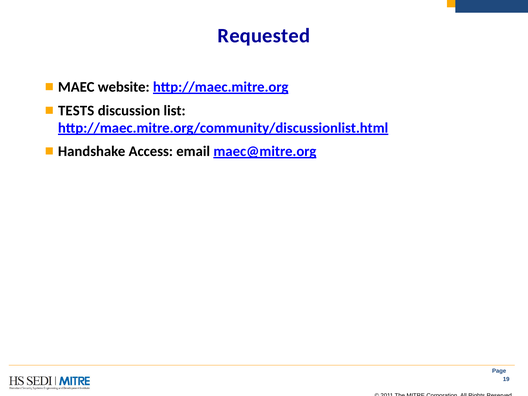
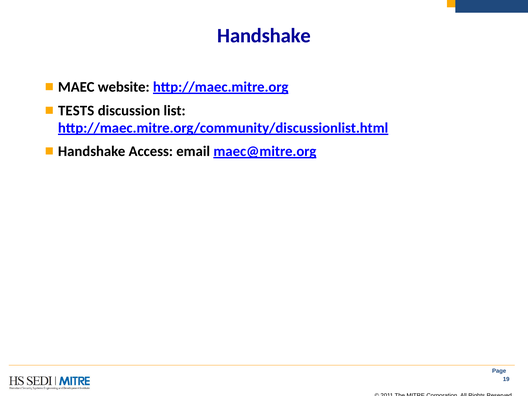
Requested at (264, 36): Requested -> Handshake
